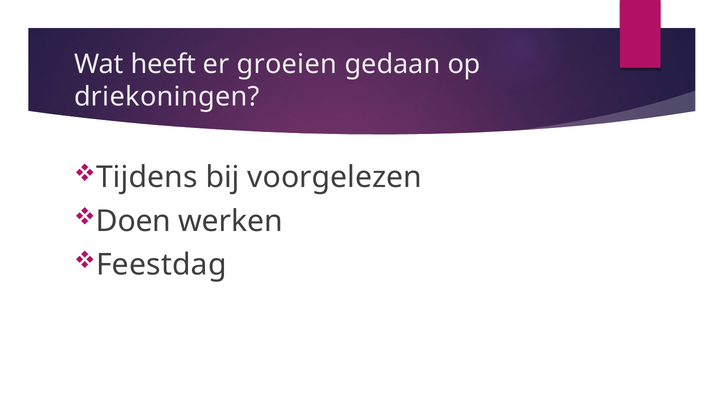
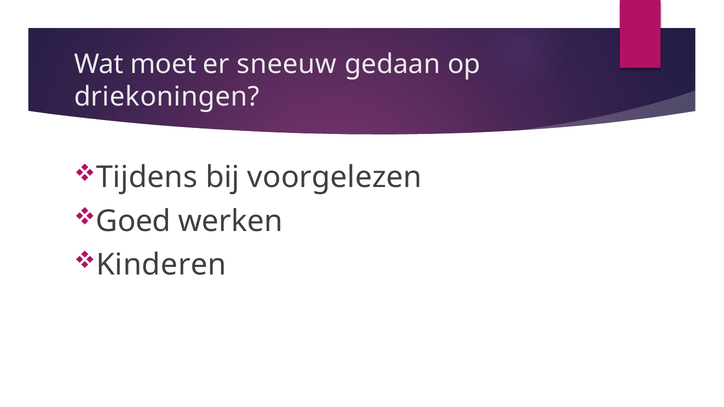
heeft: heeft -> moet
groeien: groeien -> sneeuw
Doen: Doen -> Goed
Feestdag: Feestdag -> Kinderen
